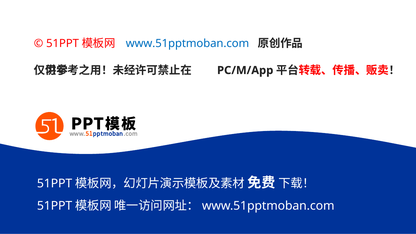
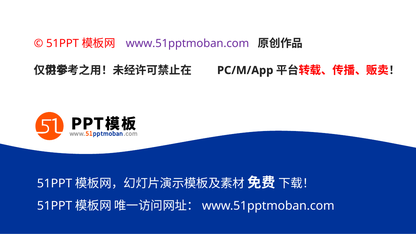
www.51pptmoban.com at (187, 43) colour: blue -> purple
